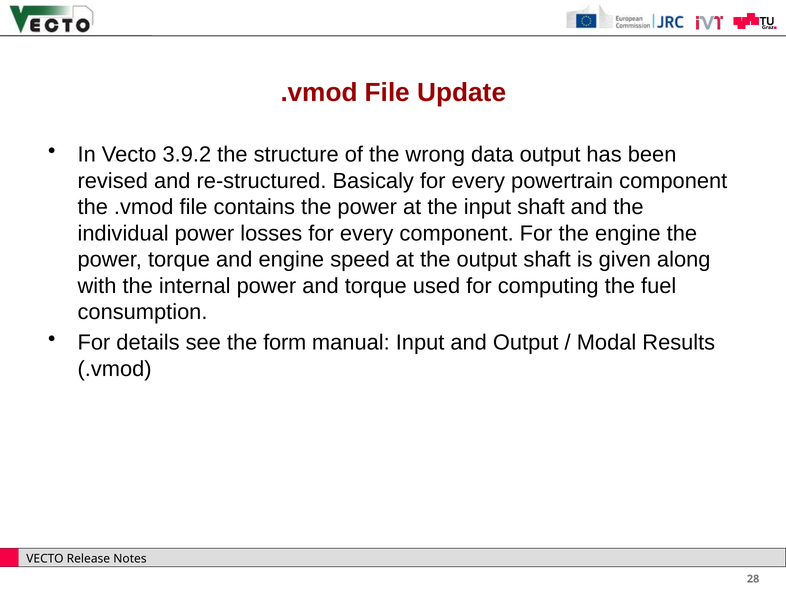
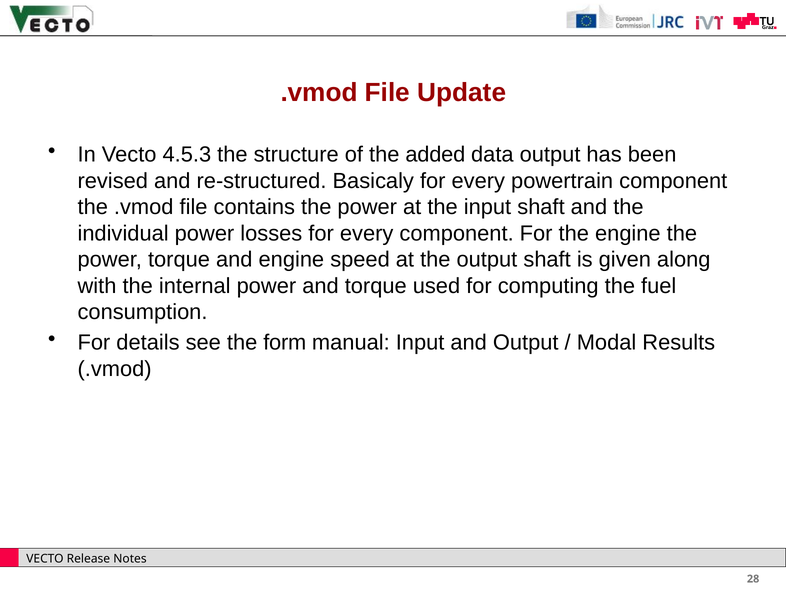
3.9.2: 3.9.2 -> 4.5.3
wrong: wrong -> added
